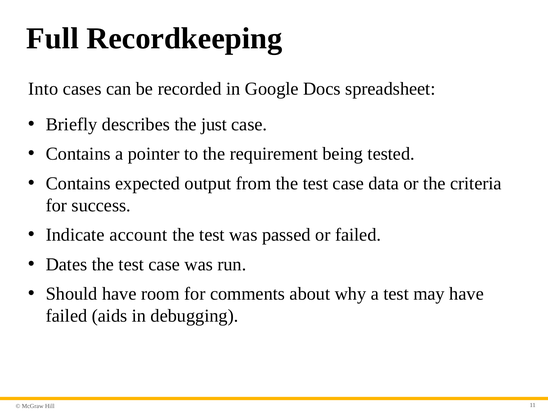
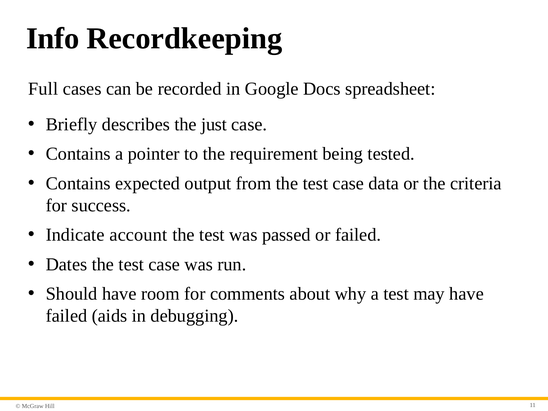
Full: Full -> Info
Into: Into -> Full
